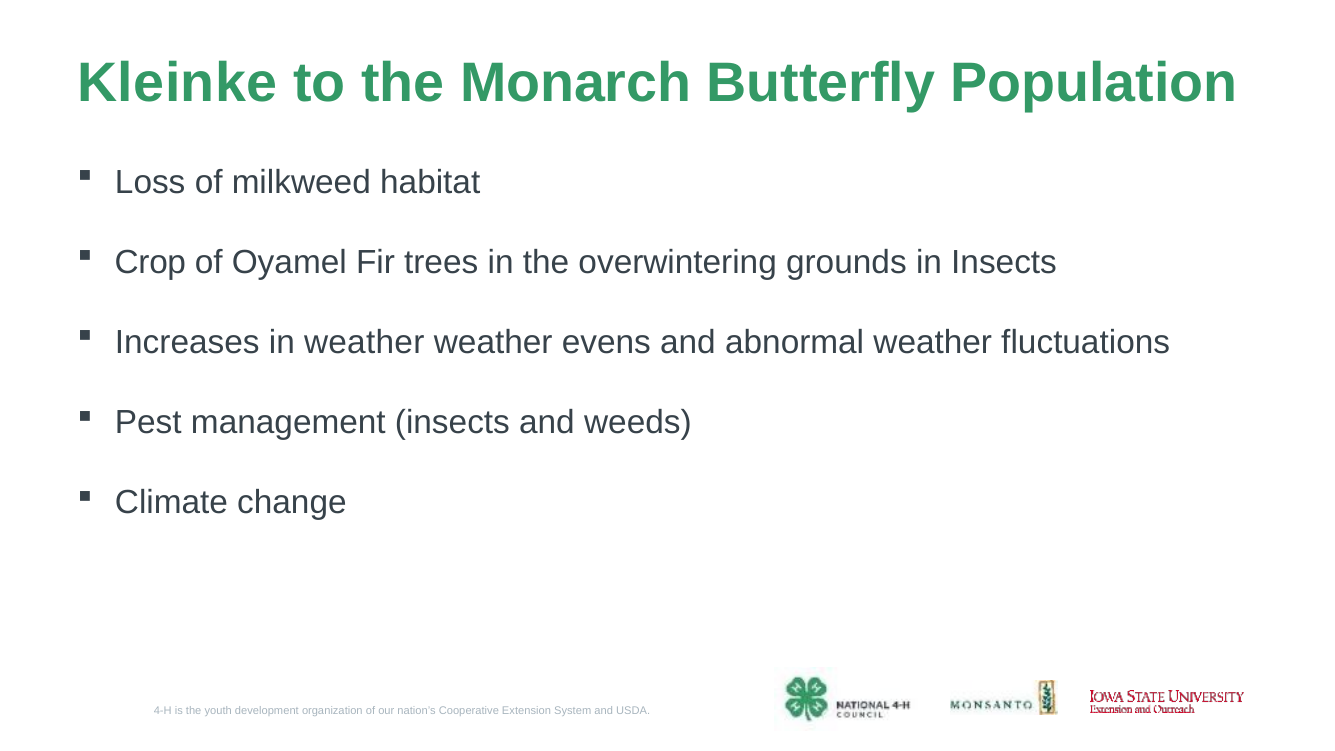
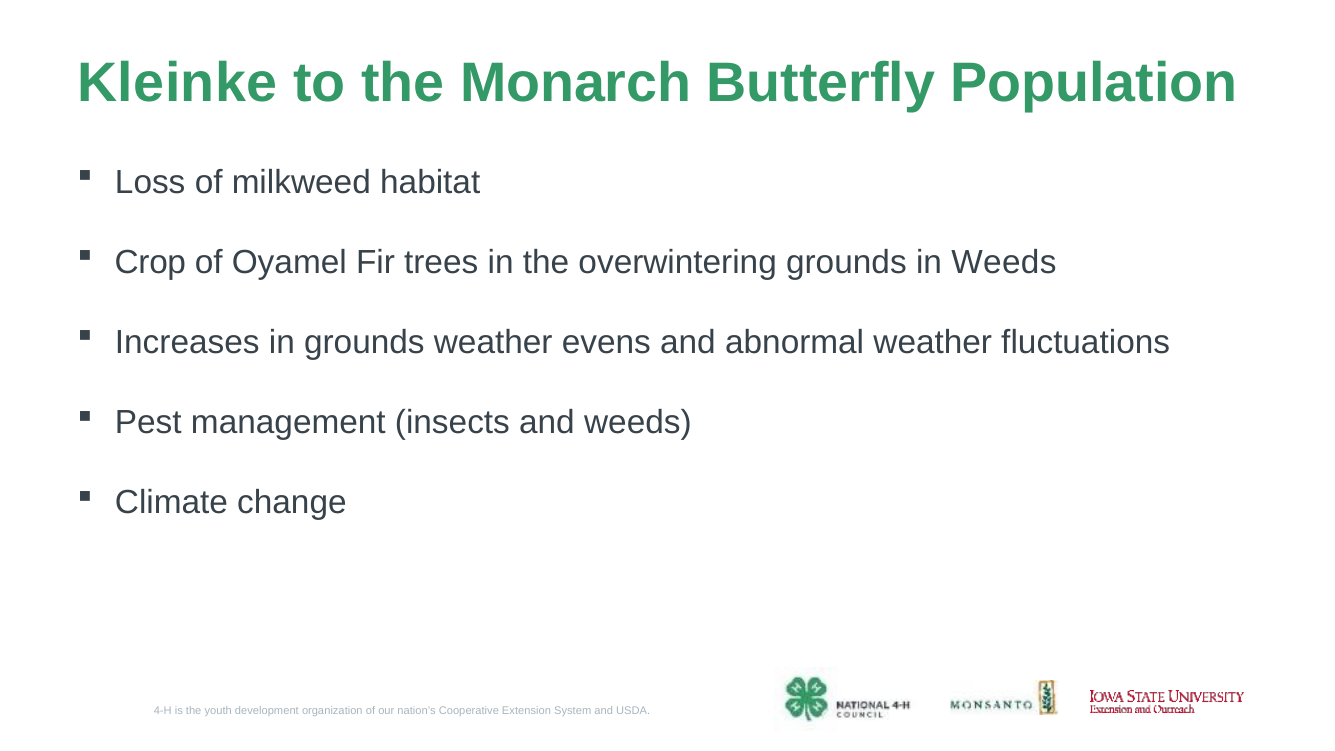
in Insects: Insects -> Weeds
in weather: weather -> grounds
